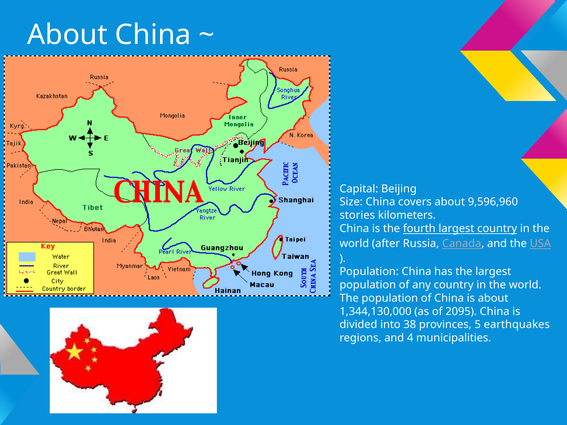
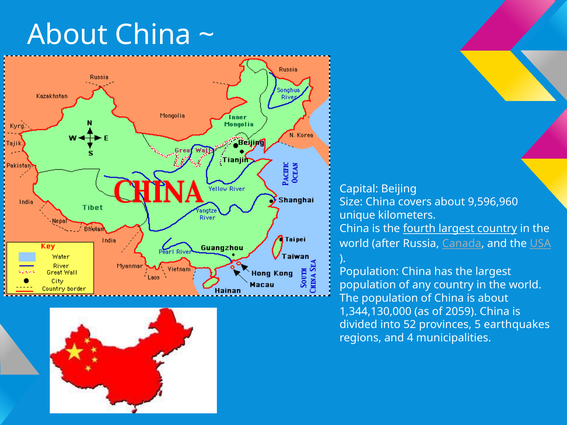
stories: stories -> unique
2095: 2095 -> 2059
38: 38 -> 52
